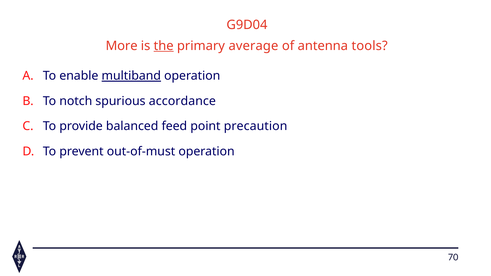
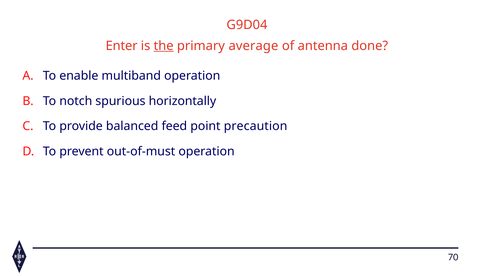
More: More -> Enter
tools: tools -> done
multiband underline: present -> none
accordance: accordance -> horizontally
